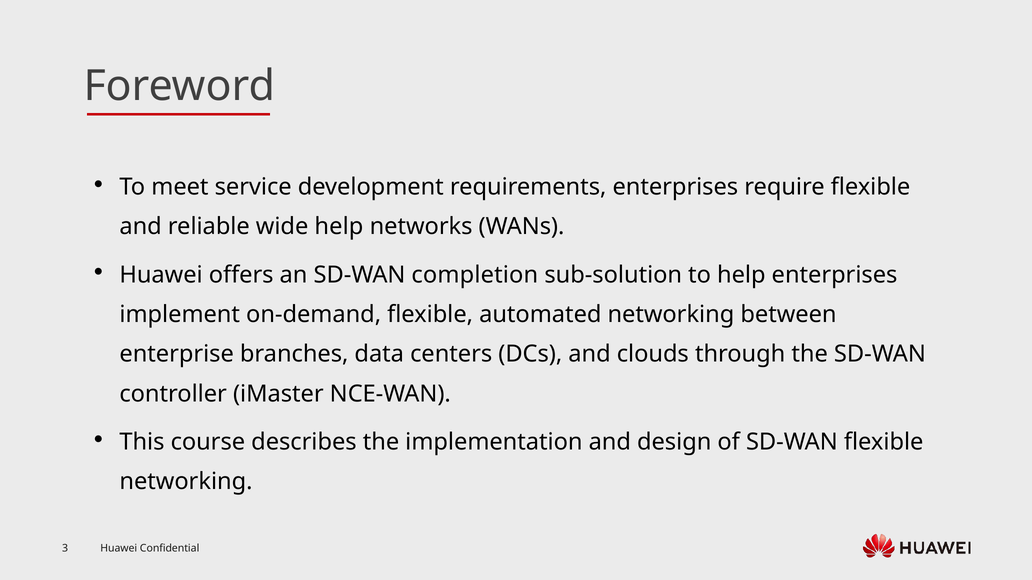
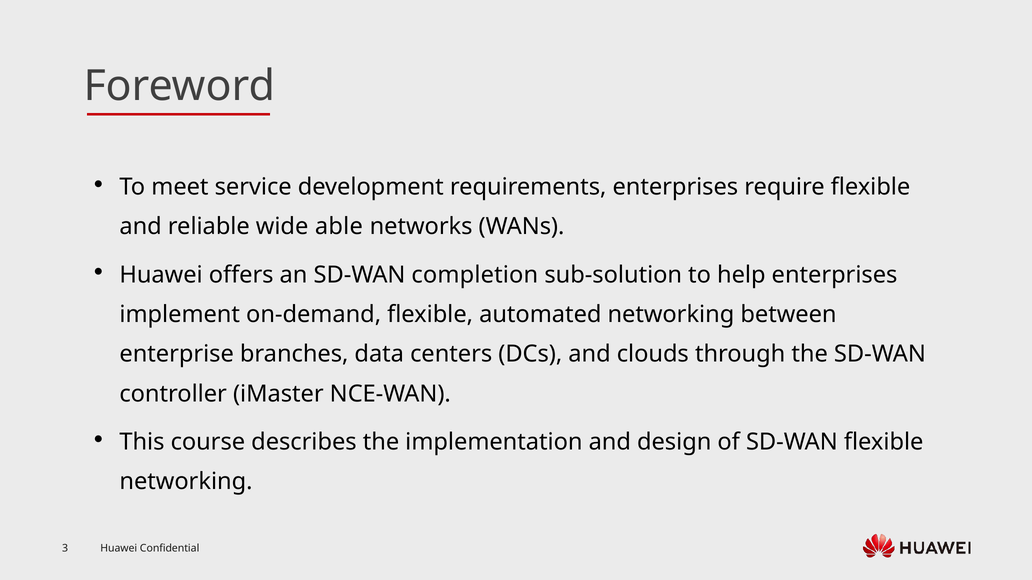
wide help: help -> able
